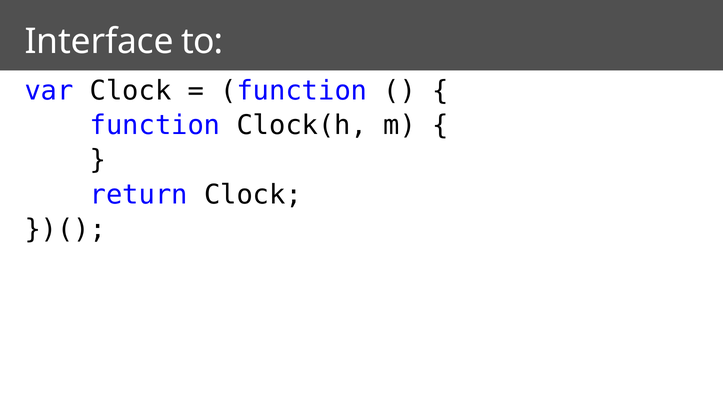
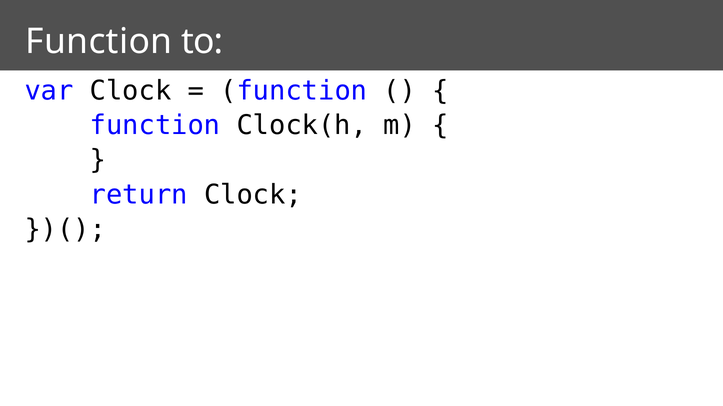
Interface at (99, 41): Interface -> Function
